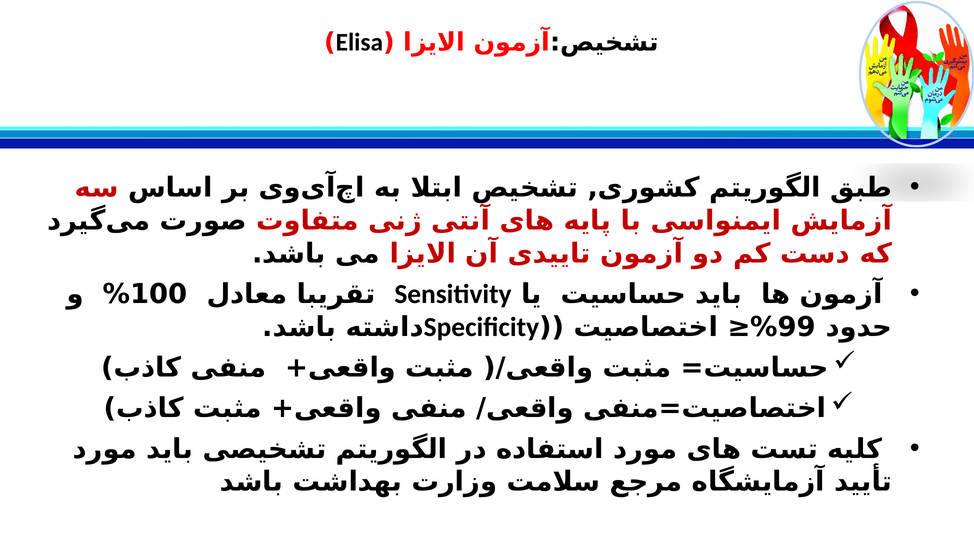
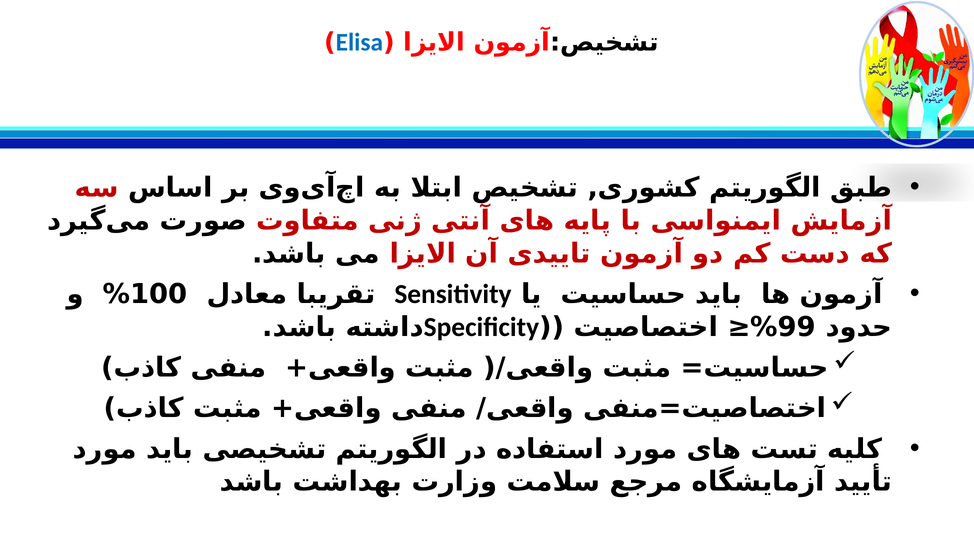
Elisa colour: black -> blue
